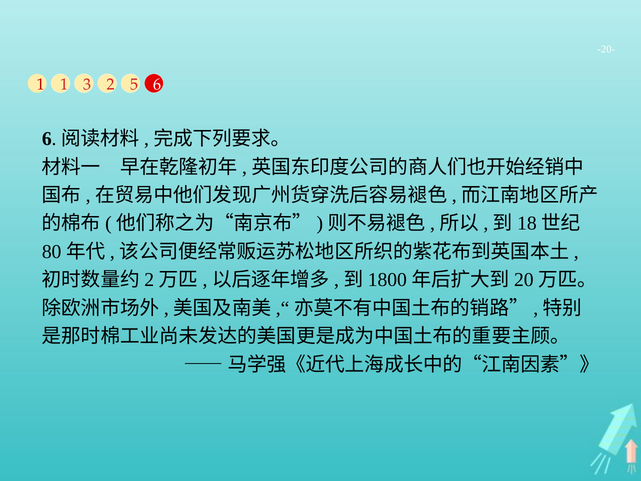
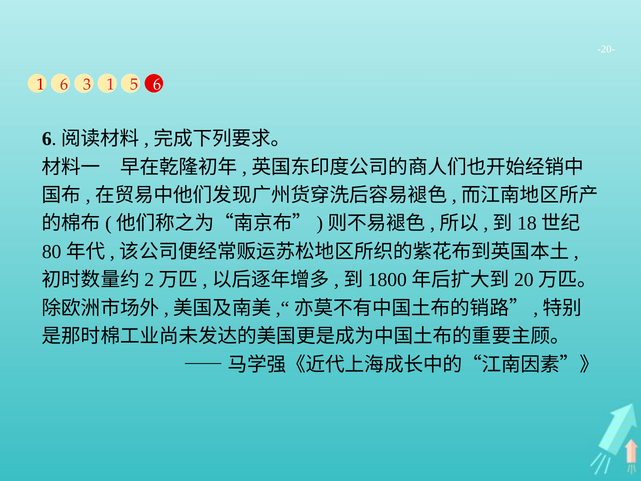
1 1: 1 -> 6
3 2: 2 -> 1
